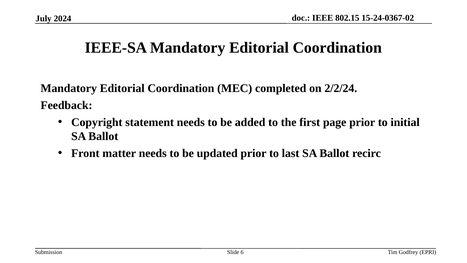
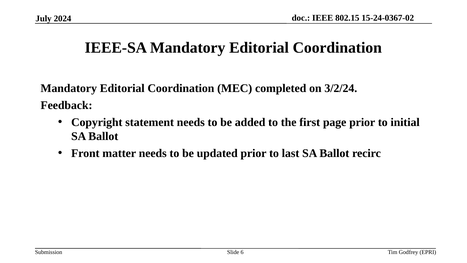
2/2/24: 2/2/24 -> 3/2/24
